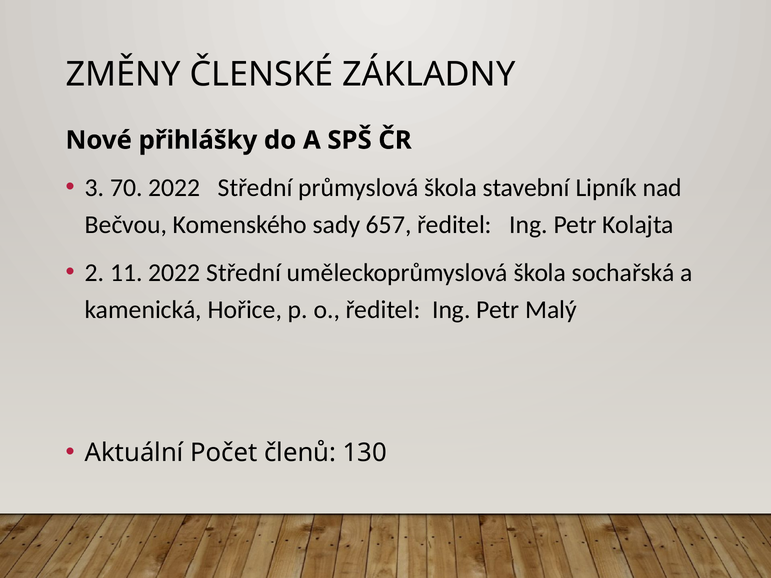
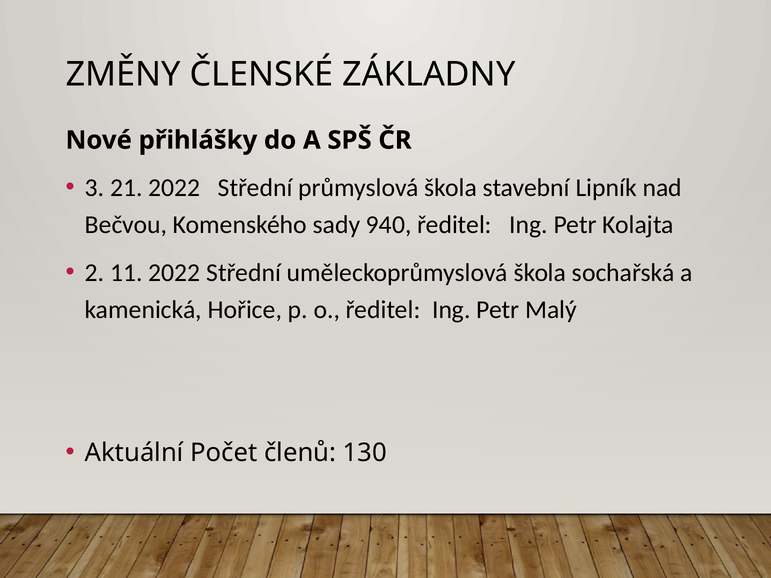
70: 70 -> 21
657: 657 -> 940
